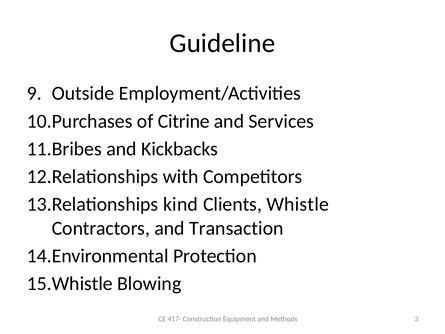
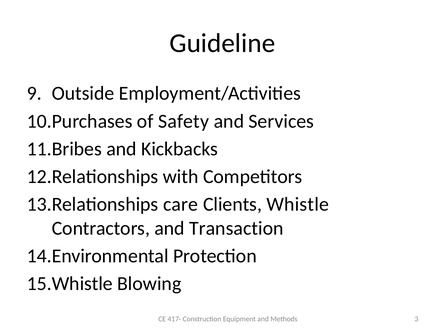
Citrine: Citrine -> Safety
kind: kind -> care
